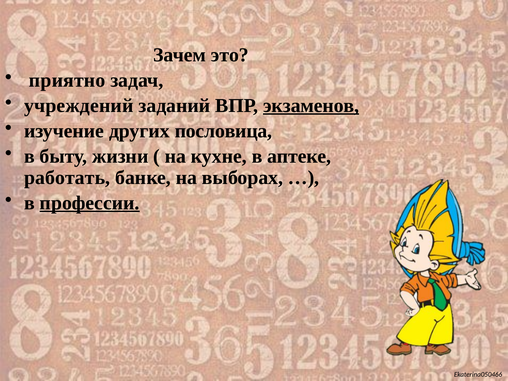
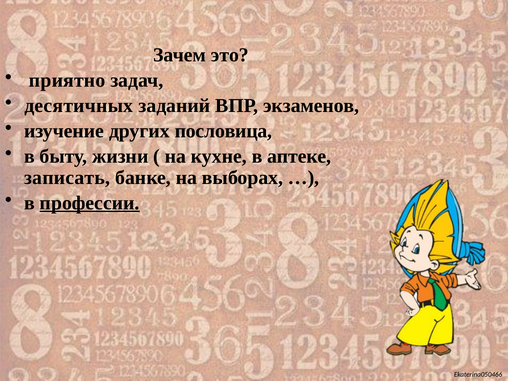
учреждений: учреждений -> десятичных
экзаменов underline: present -> none
работать: работать -> записать
